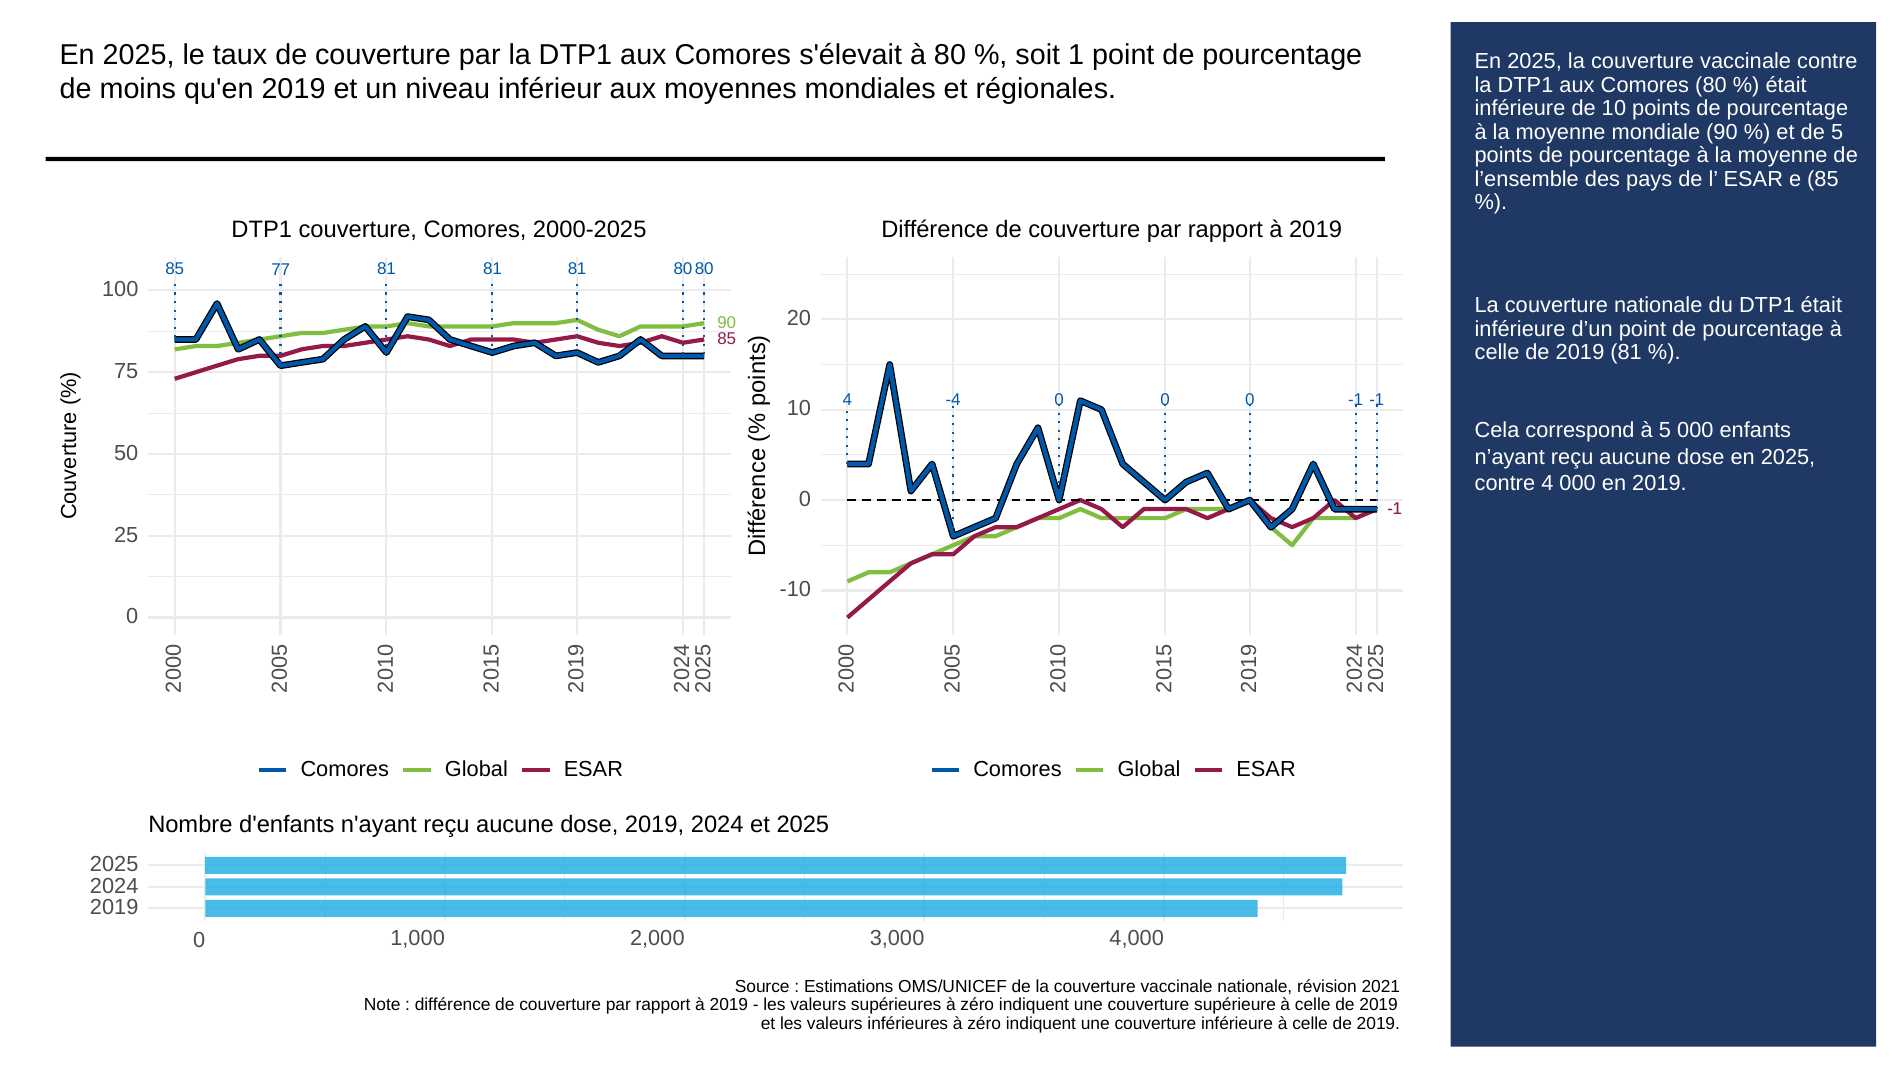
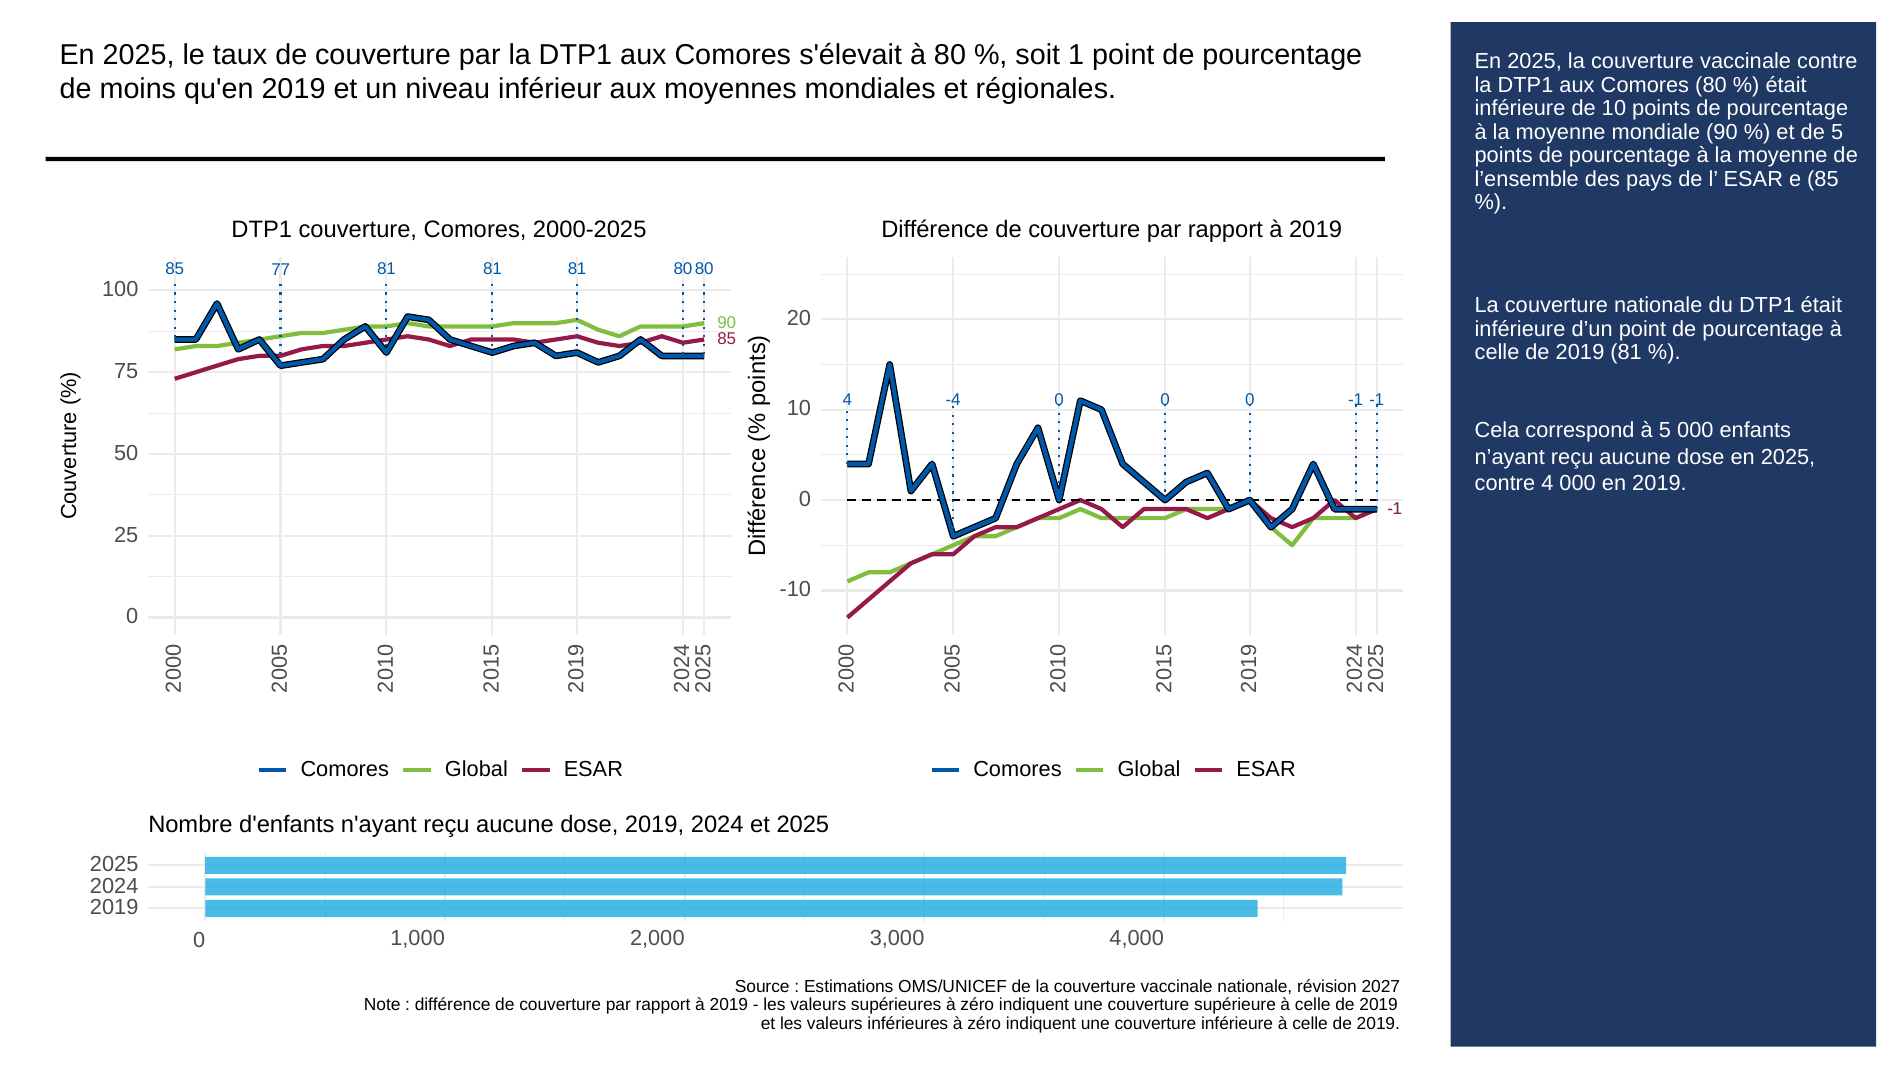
2021: 2021 -> 2027
